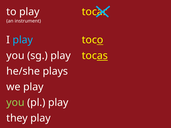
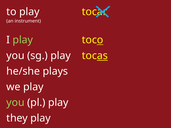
play at (23, 40) colour: light blue -> light green
